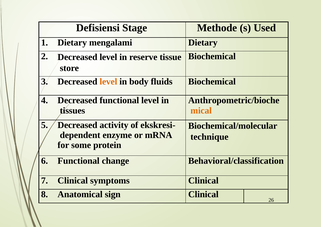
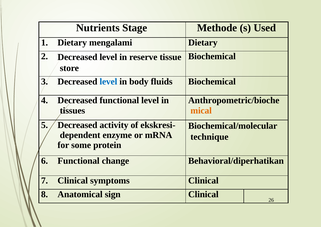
Defisiensi: Defisiensi -> Nutrients
level at (108, 82) colour: orange -> blue
Behavioral/classification: Behavioral/classification -> Behavioral/diperhatikan
